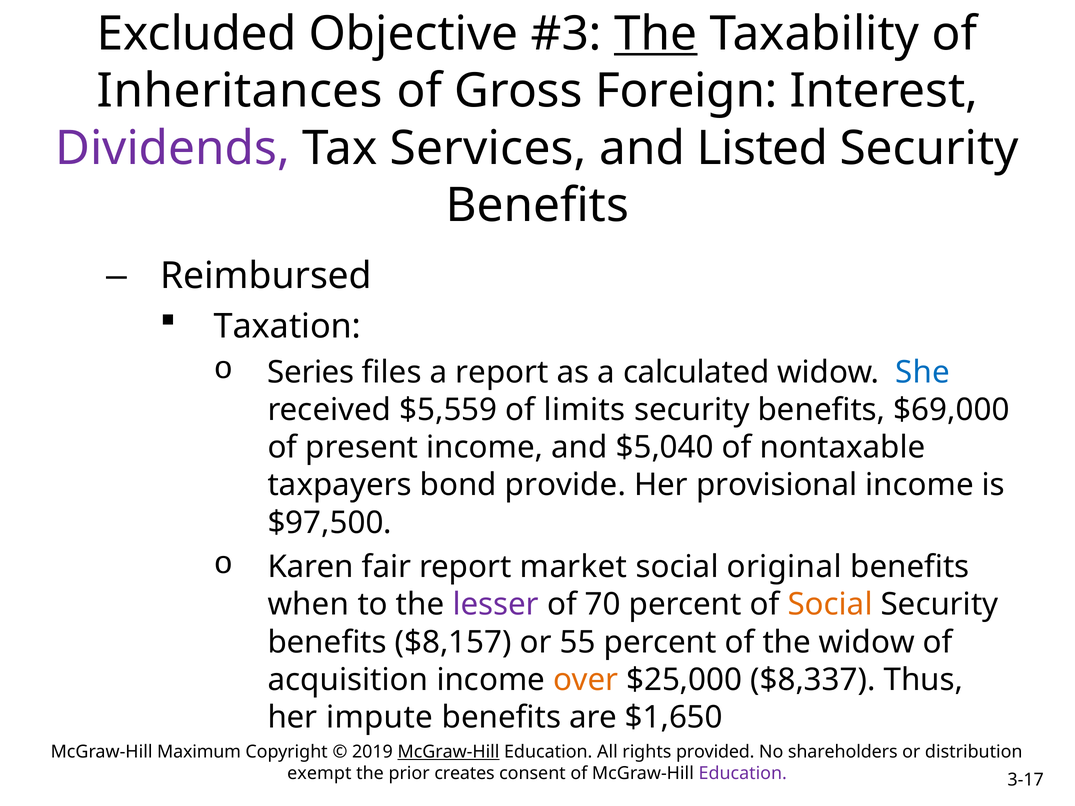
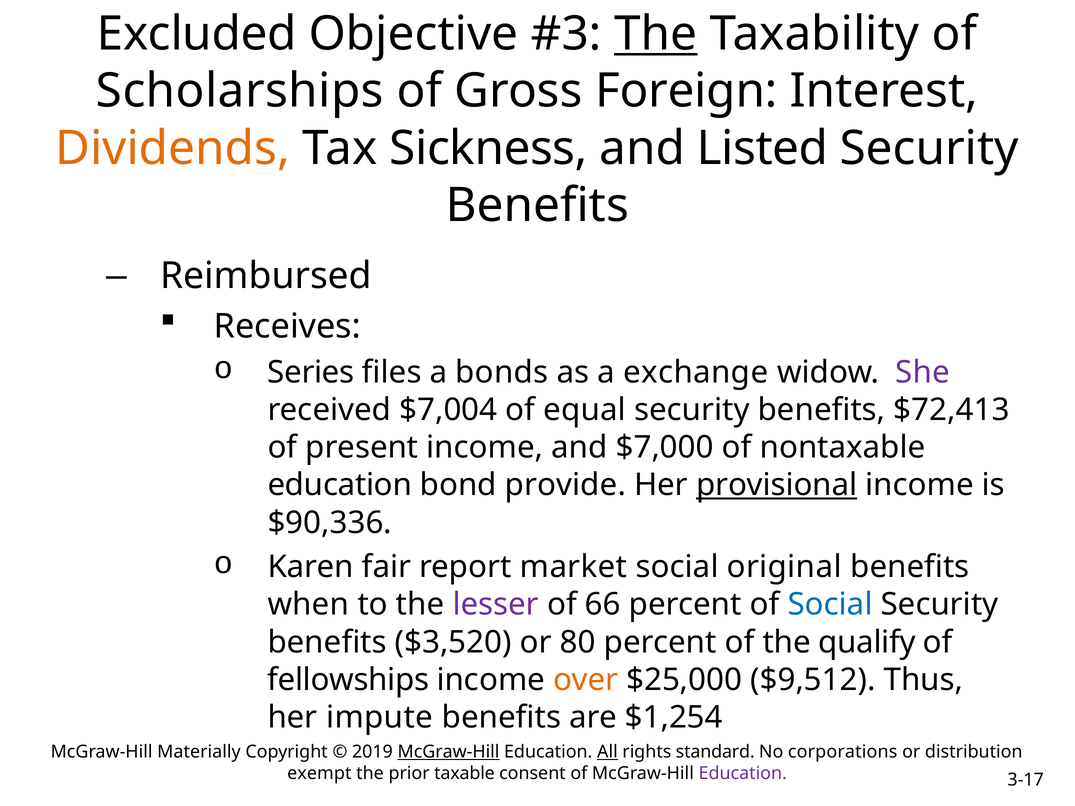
Inheritances: Inheritances -> Scholarships
Dividends colour: purple -> orange
Services: Services -> Sickness
Taxation: Taxation -> Receives
a report: report -> bonds
calculated: calculated -> exchange
She colour: blue -> purple
$5,559: $5,559 -> $7,004
limits: limits -> equal
$69,000: $69,000 -> $72,413
$5,040: $5,040 -> $7,000
taxpayers at (340, 485): taxpayers -> education
provisional underline: none -> present
$97,500: $97,500 -> $90,336
70: 70 -> 66
Social at (830, 605) colour: orange -> blue
$8,157: $8,157 -> $3,520
55: 55 -> 80
the widow: widow -> qualify
acquisition: acquisition -> fellowships
$8,337: $8,337 -> $9,512
$1,650: $1,650 -> $1,254
Maximum: Maximum -> Materially
All underline: none -> present
provided: provided -> standard
shareholders: shareholders -> corporations
creates: creates -> taxable
